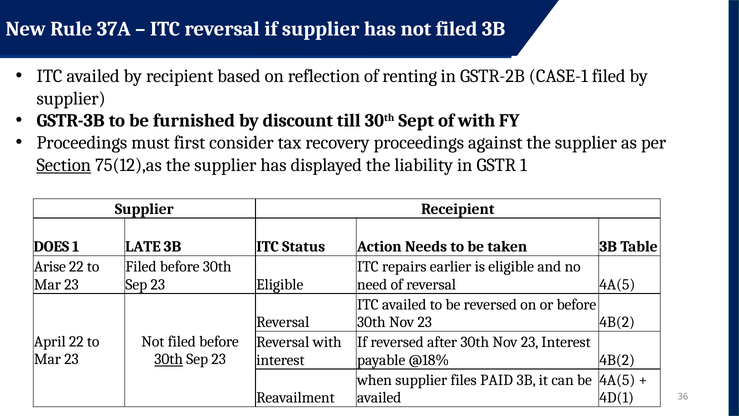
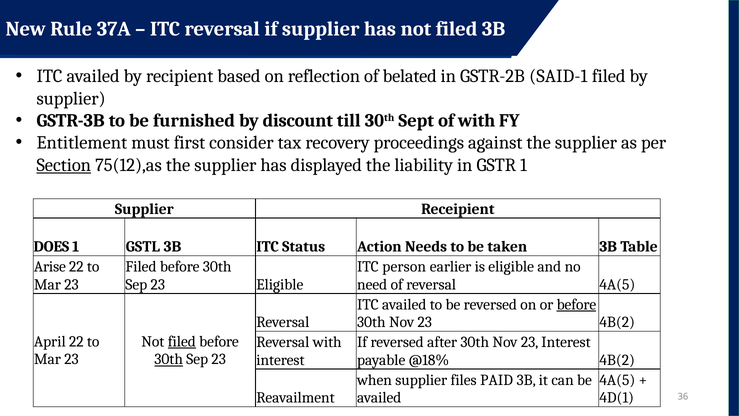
renting: renting -> belated
CASE-1: CASE-1 -> SAID-1
Proceedings at (82, 143): Proceedings -> Entitlement
LATE: LATE -> GSTL
repairs: repairs -> person
before at (576, 304) underline: none -> present
filed at (182, 341) underline: none -> present
